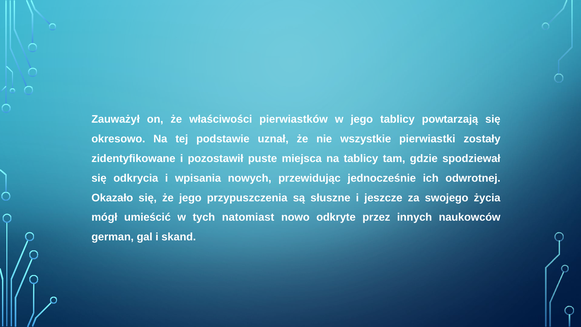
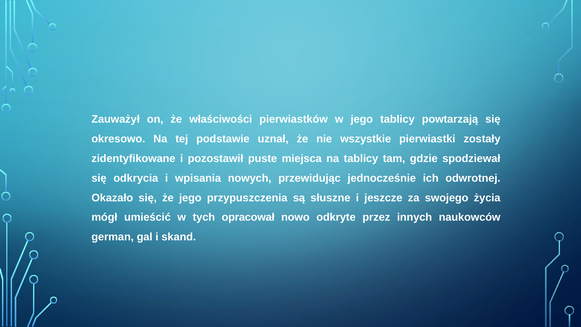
natomiast: natomiast -> opracował
